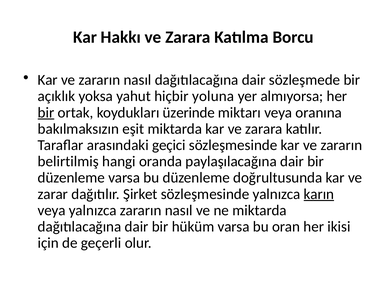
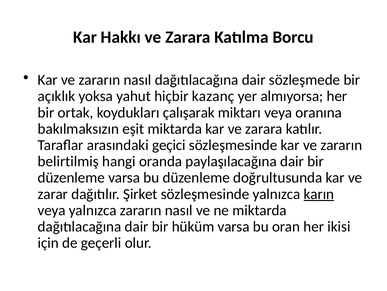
yoluna: yoluna -> kazanç
bir at (46, 112) underline: present -> none
üzerinde: üzerinde -> çalışarak
